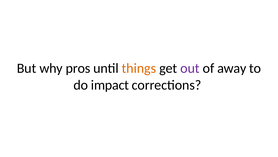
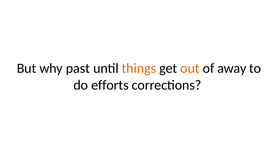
pros: pros -> past
out colour: purple -> orange
impact: impact -> efforts
